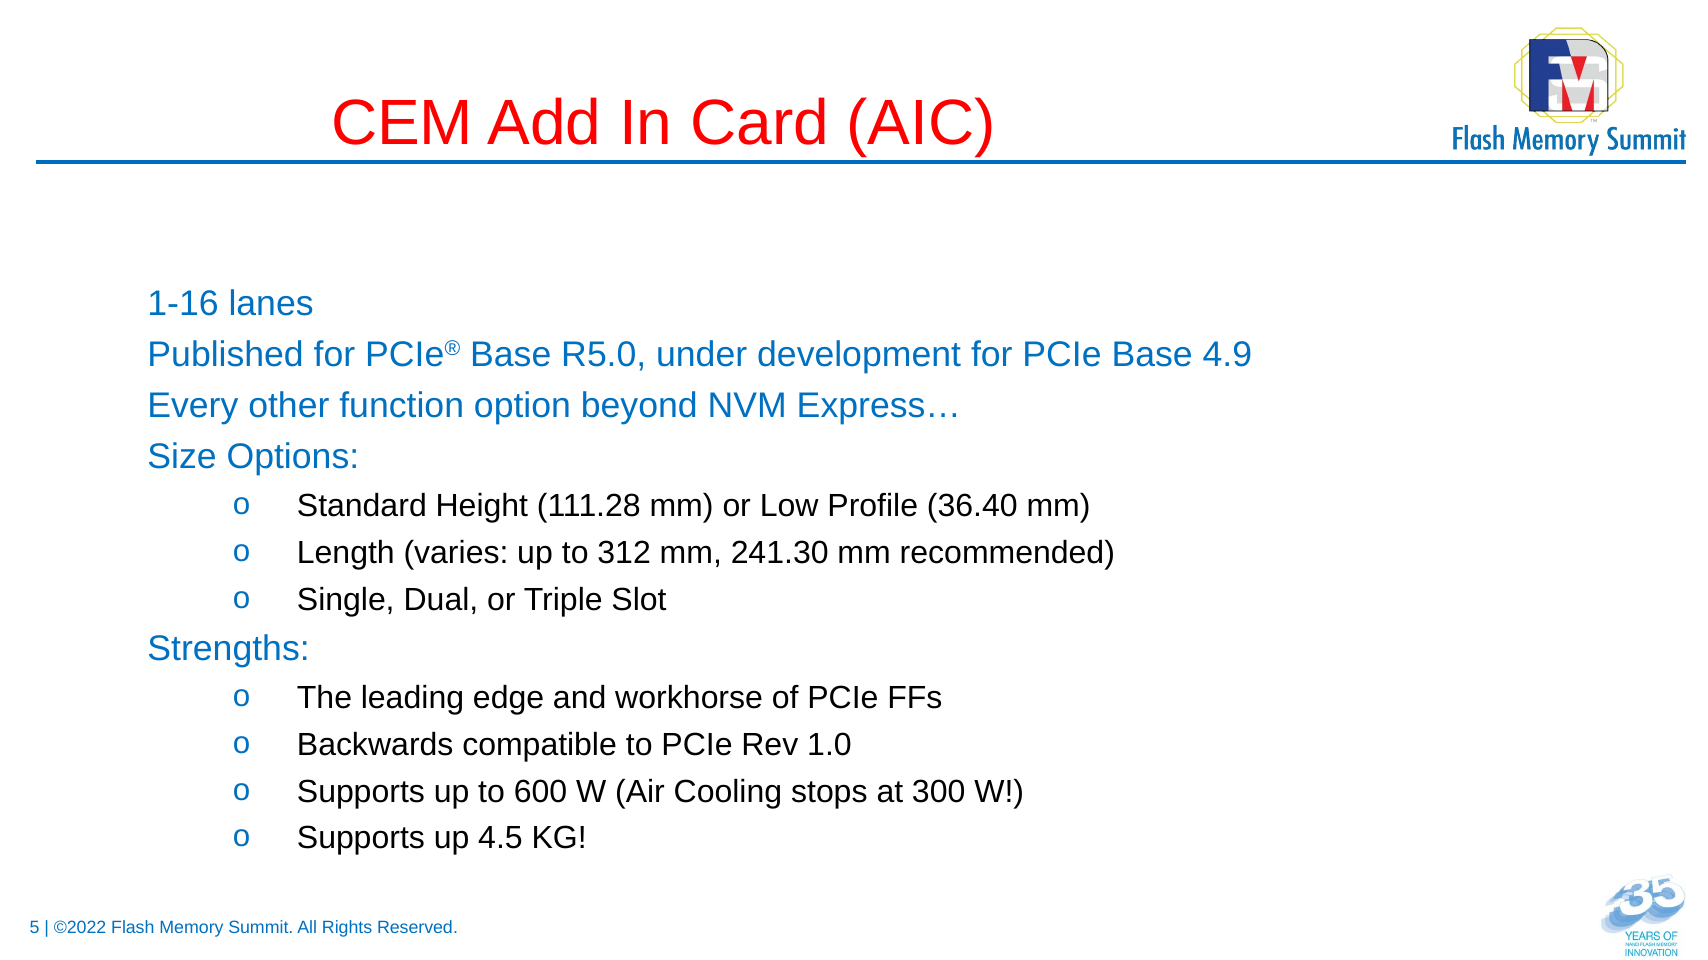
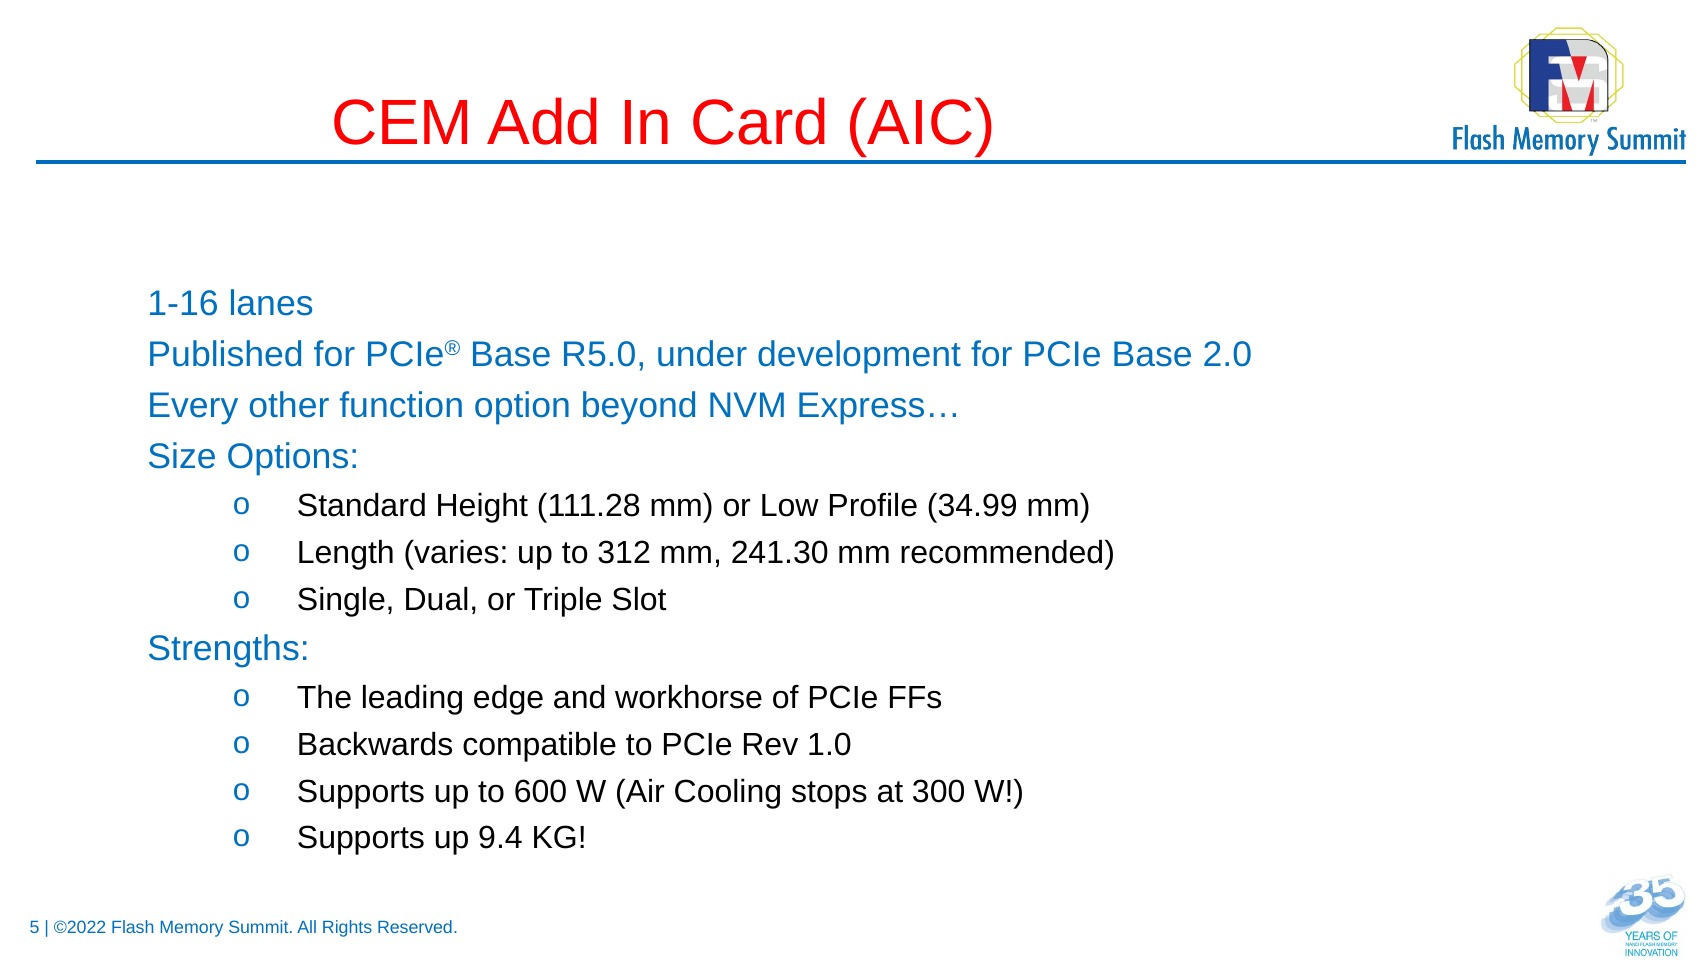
4.9: 4.9 -> 2.0
36.40: 36.40 -> 34.99
4.5: 4.5 -> 9.4
